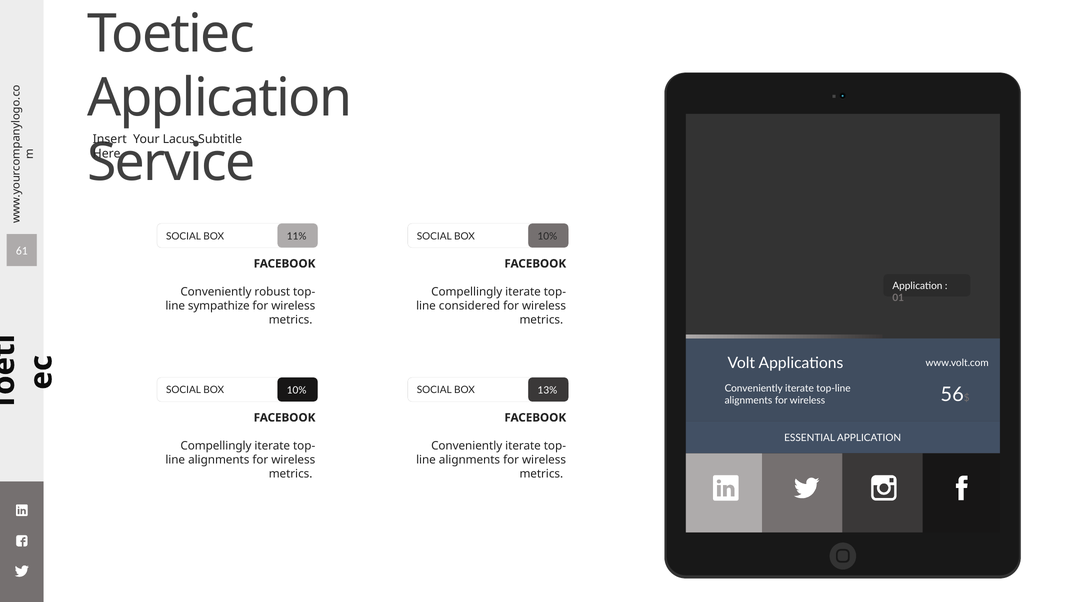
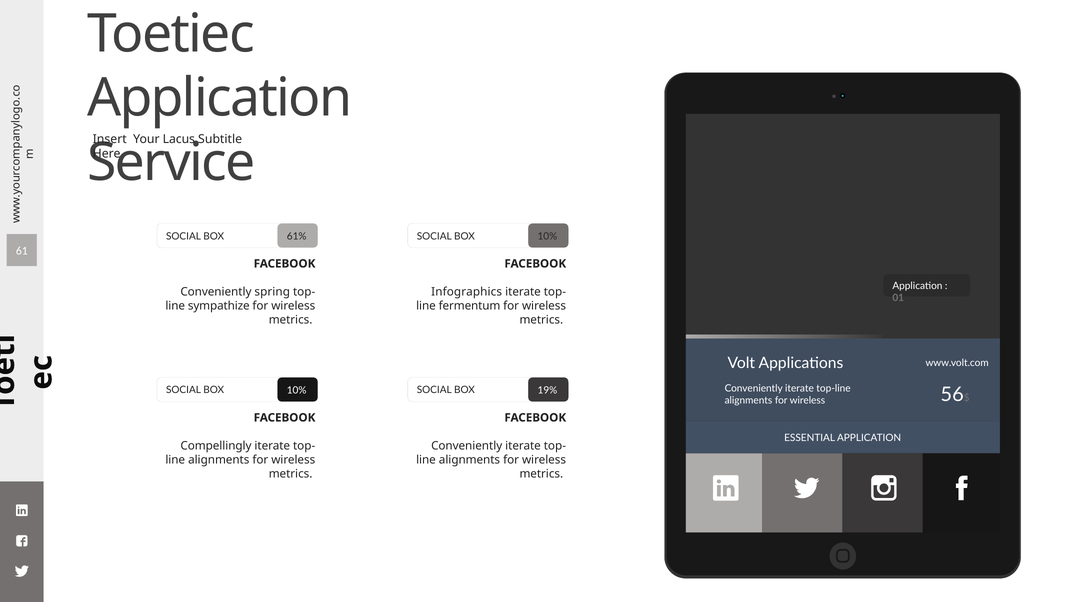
11%: 11% -> 61%
robust: robust -> spring
Compellingly at (467, 292): Compellingly -> Infographics
considered: considered -> fermentum
13%: 13% -> 19%
